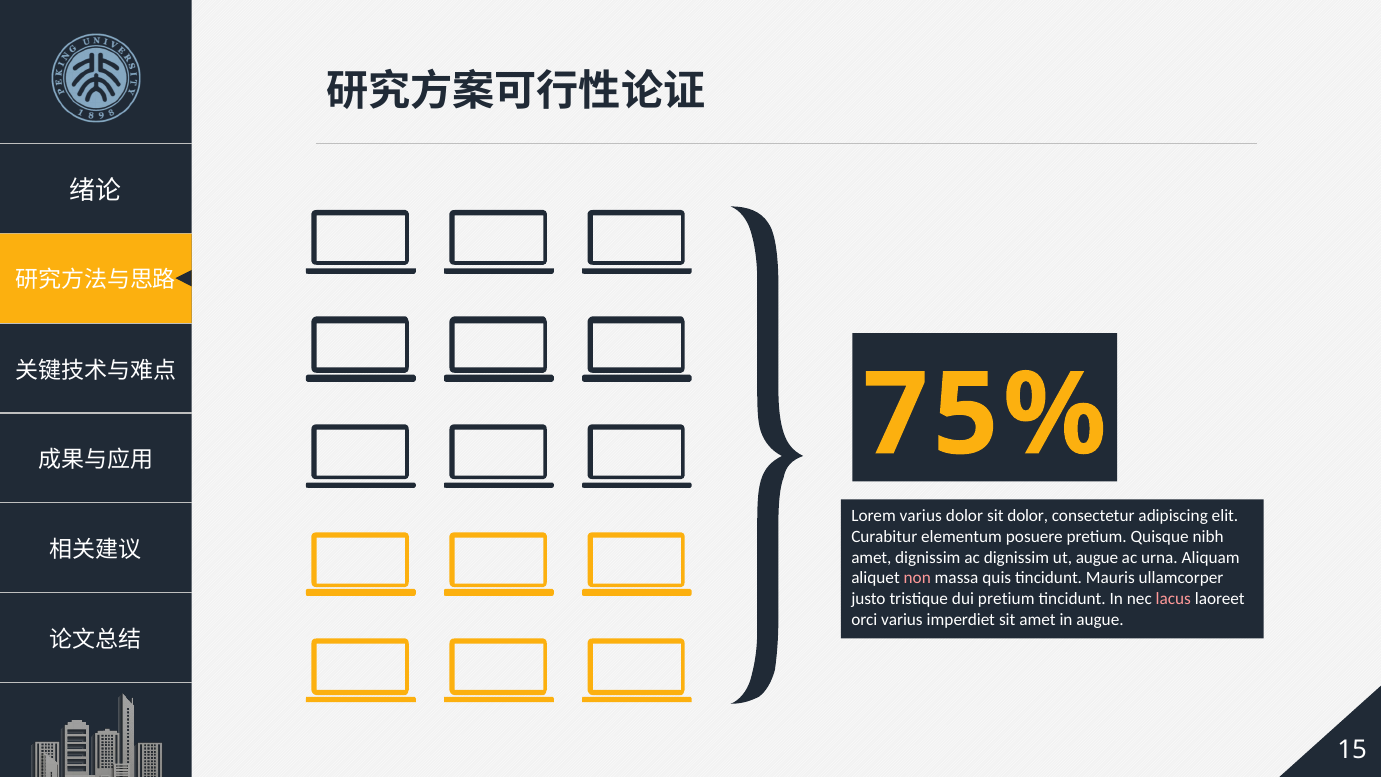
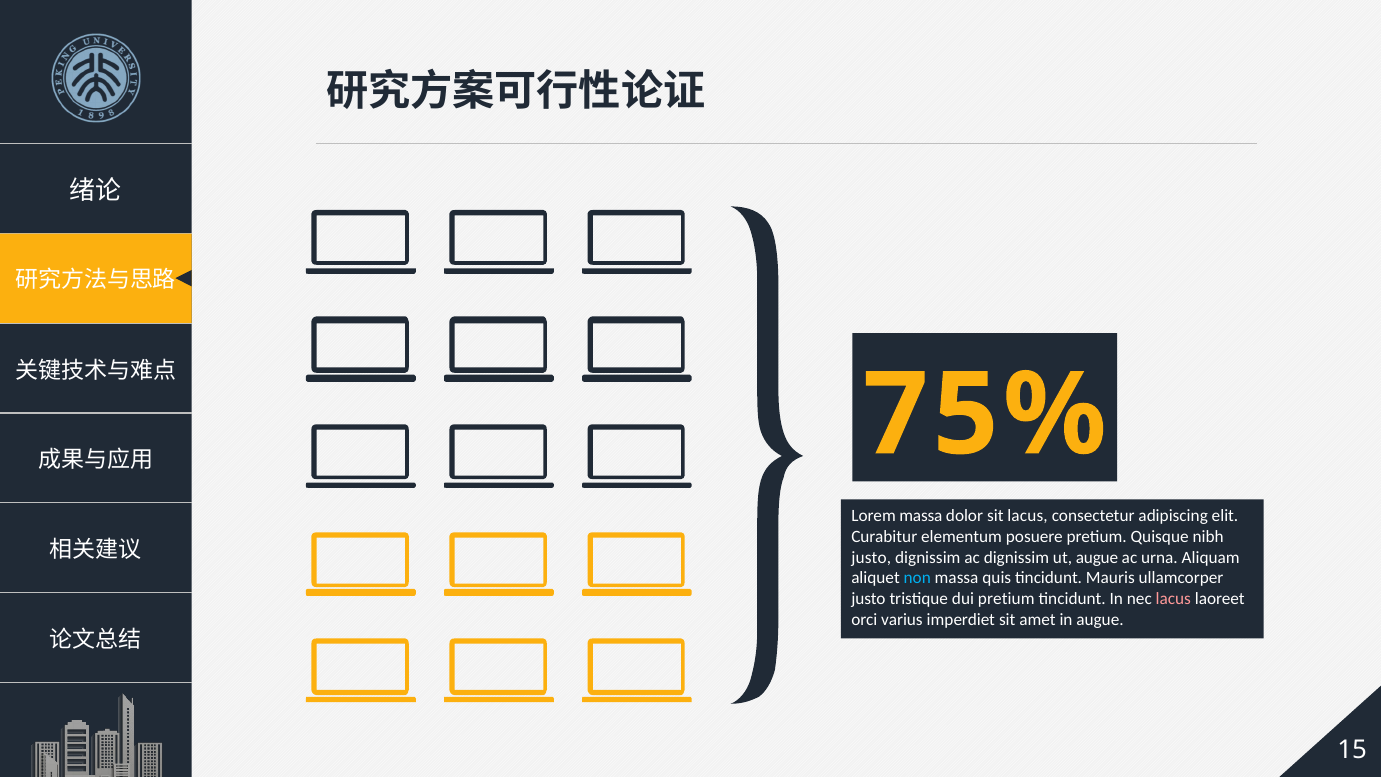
Lorem varius: varius -> massa
sit dolor: dolor -> lacus
amet at (871, 557): amet -> justo
non colour: pink -> light blue
